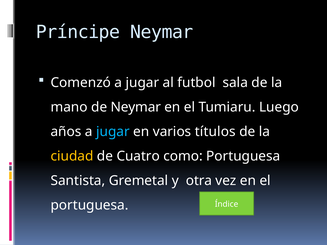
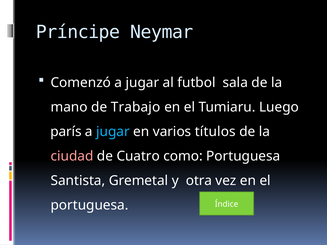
de Neymar: Neymar -> Trabajo
años: años -> parís
ciudad colour: yellow -> pink
